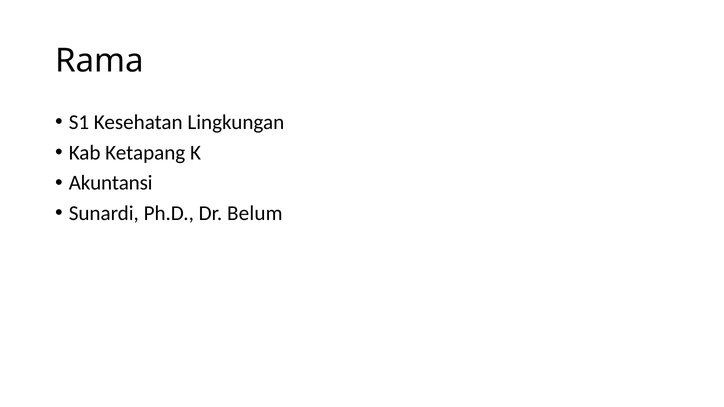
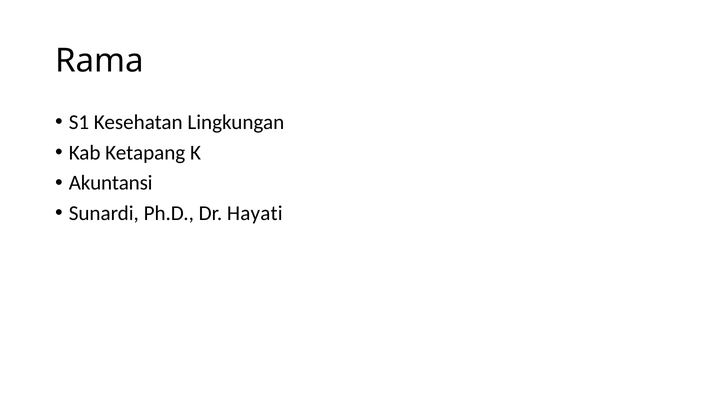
Belum: Belum -> Hayati
